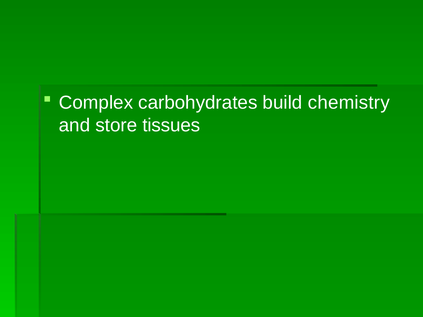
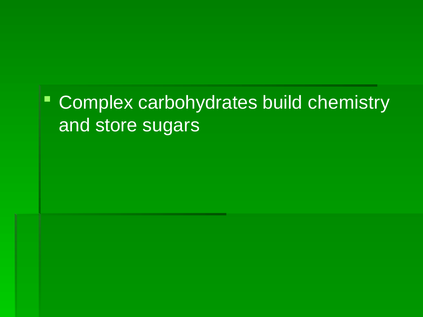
tissues: tissues -> sugars
